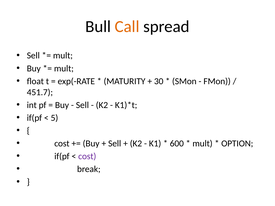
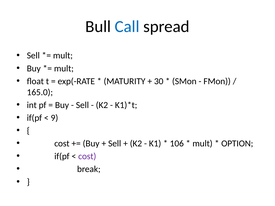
Call colour: orange -> blue
451.7: 451.7 -> 165.0
5: 5 -> 9
600: 600 -> 106
